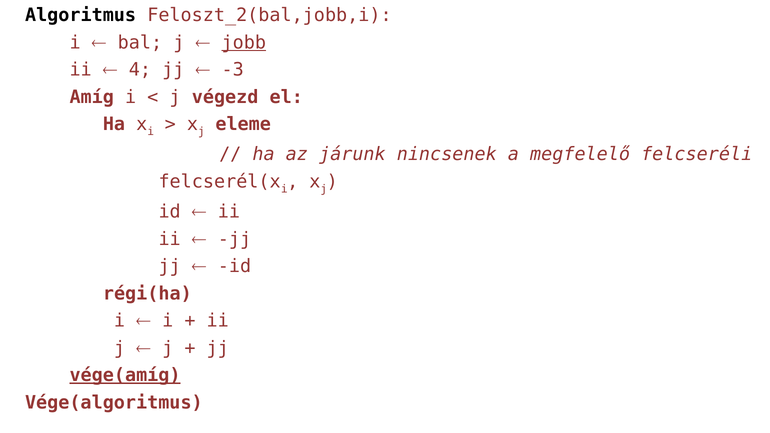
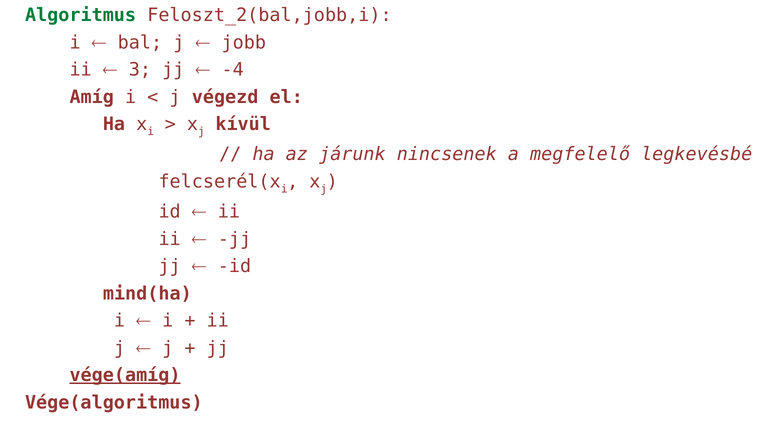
Algoritmus colour: black -> green
jobb underline: present -> none
4: 4 -> 3
-3: -3 -> -4
eleme: eleme -> kívül
felcseréli: felcseréli -> legkevésbé
régi(ha: régi(ha -> mind(ha
